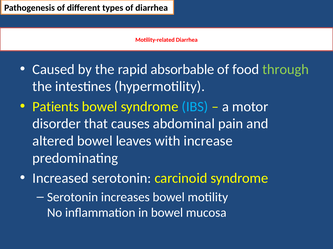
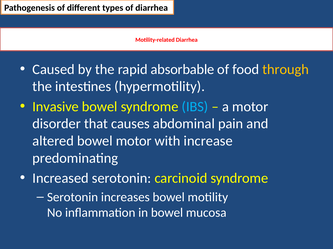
through colour: light green -> yellow
Patients: Patients -> Invasive
bowel leaves: leaves -> motor
